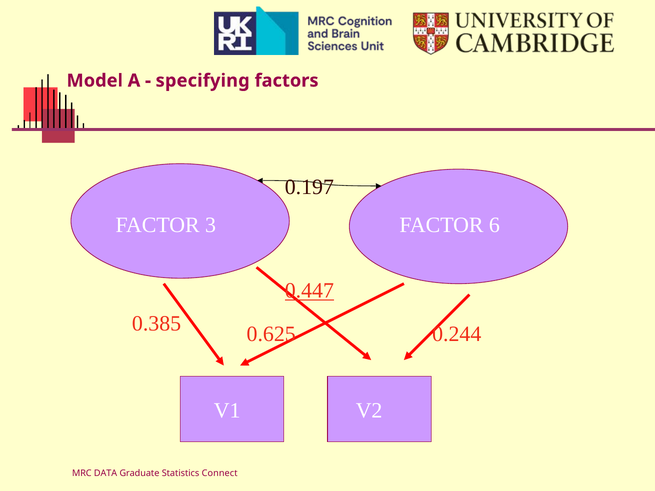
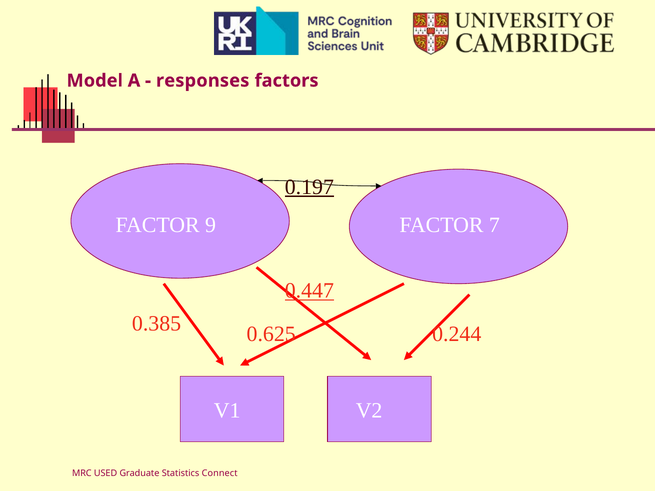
specifying: specifying -> responses
0.197 underline: none -> present
3: 3 -> 9
6: 6 -> 7
DATA: DATA -> USED
